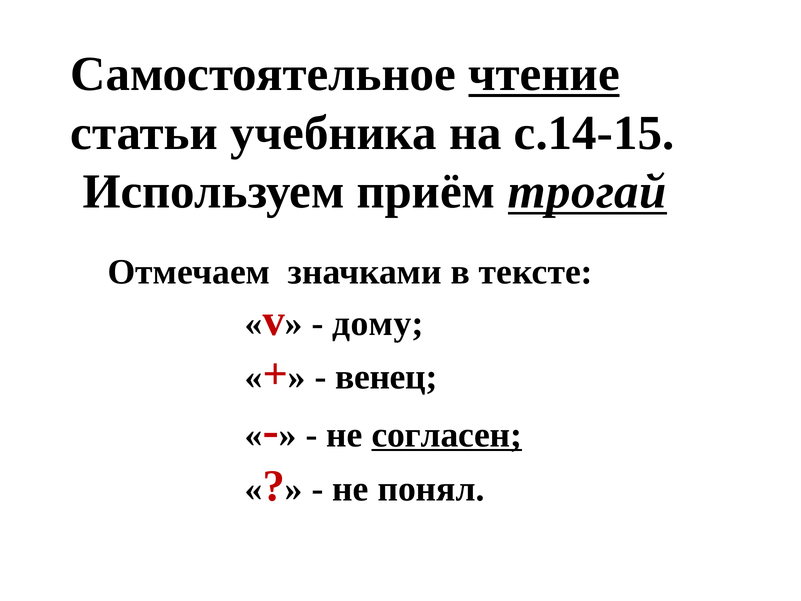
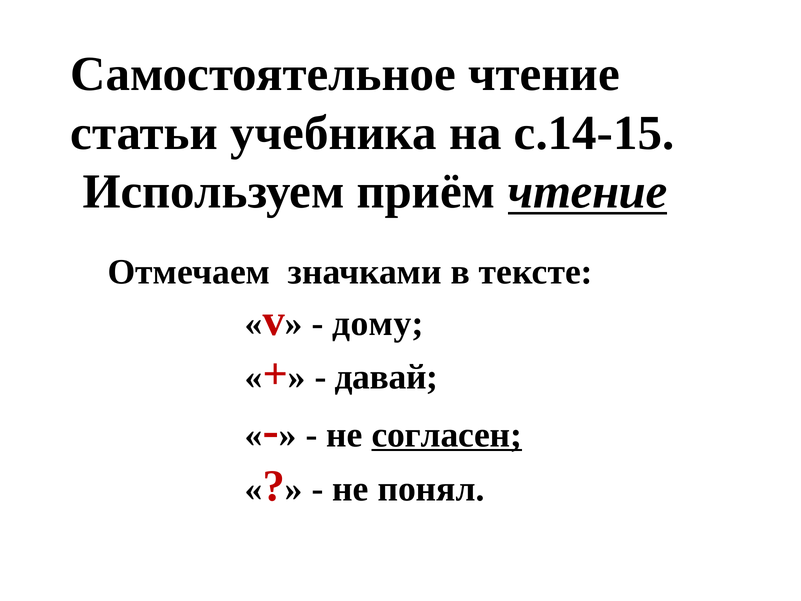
чтение at (544, 74) underline: present -> none
приём трогай: трогай -> чтение
венец: венец -> давай
